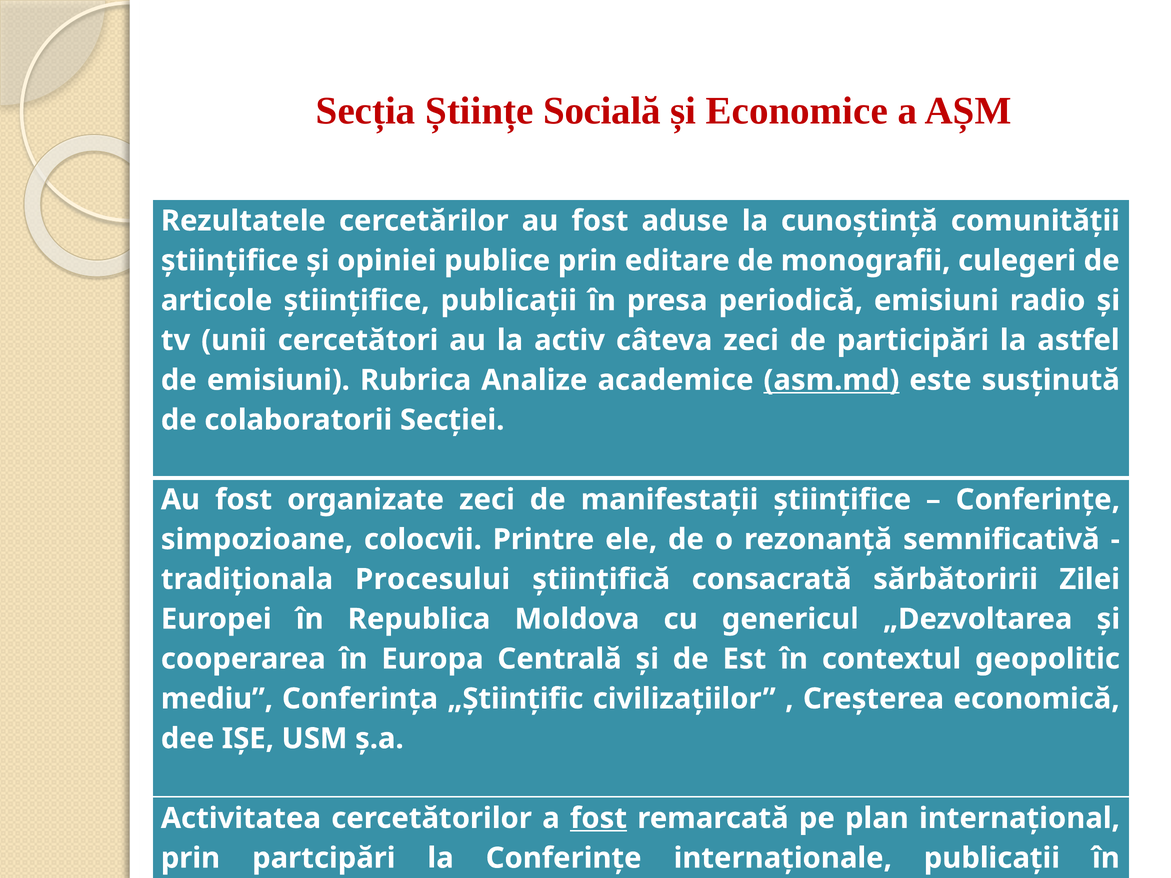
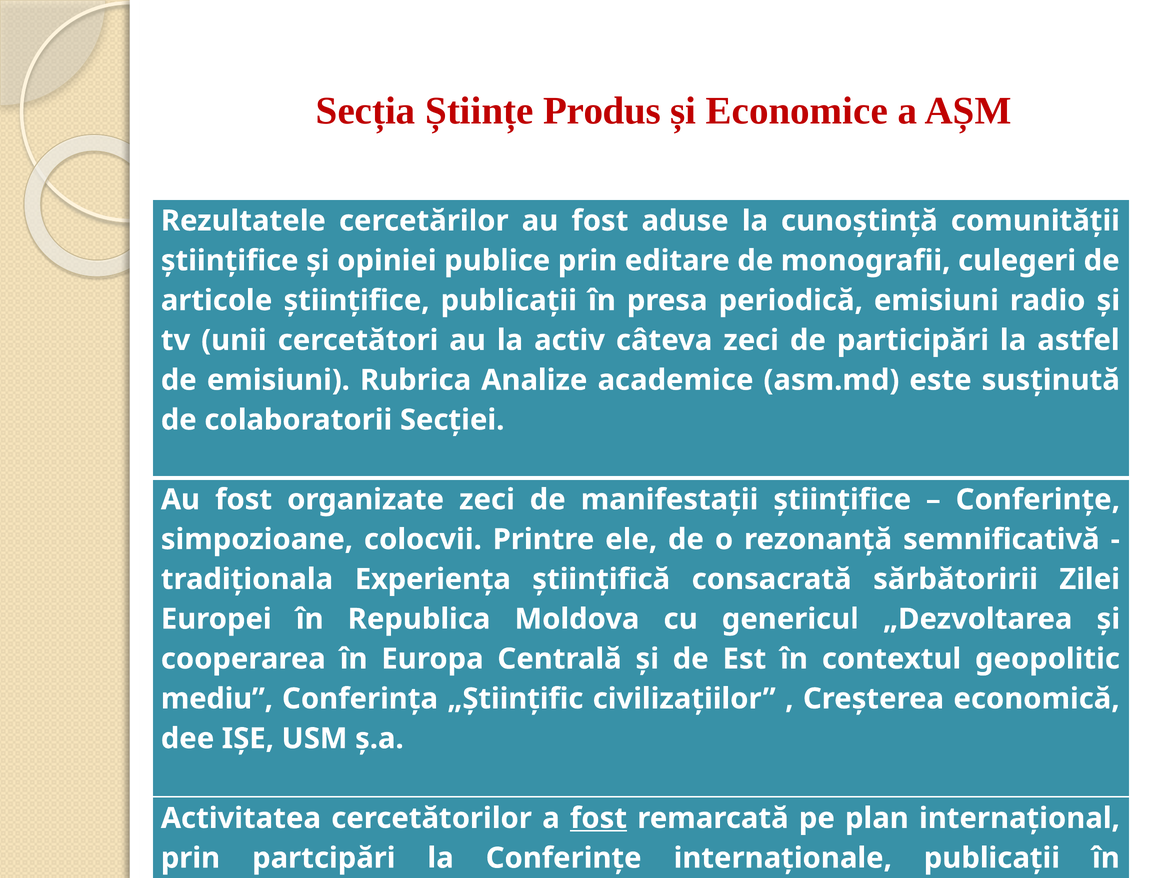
Socială: Socială -> Produs
asm.md underline: present -> none
Procesului: Procesului -> Experiența
